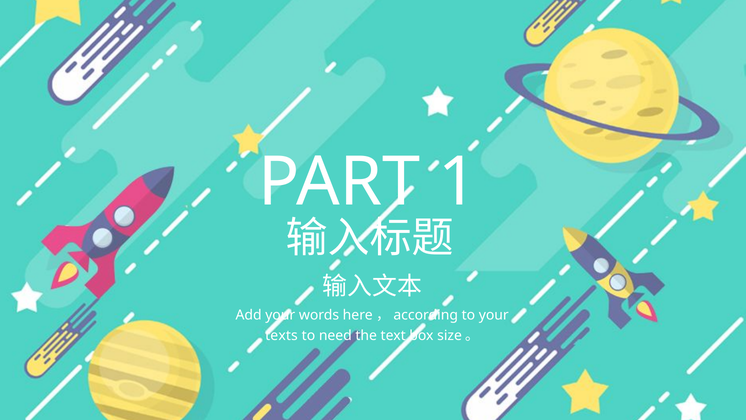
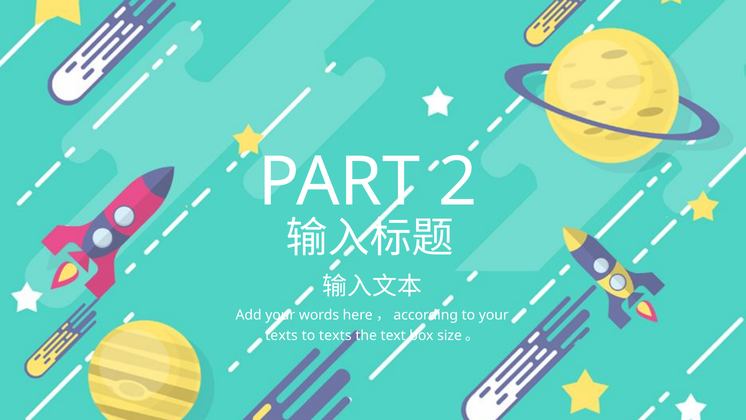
1: 1 -> 2
to need: need -> texts
